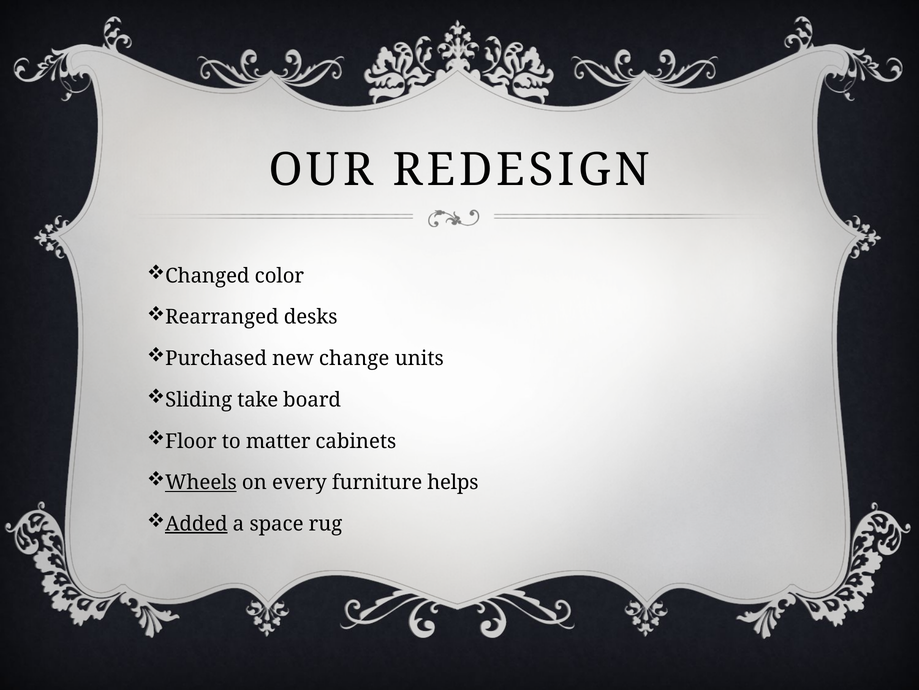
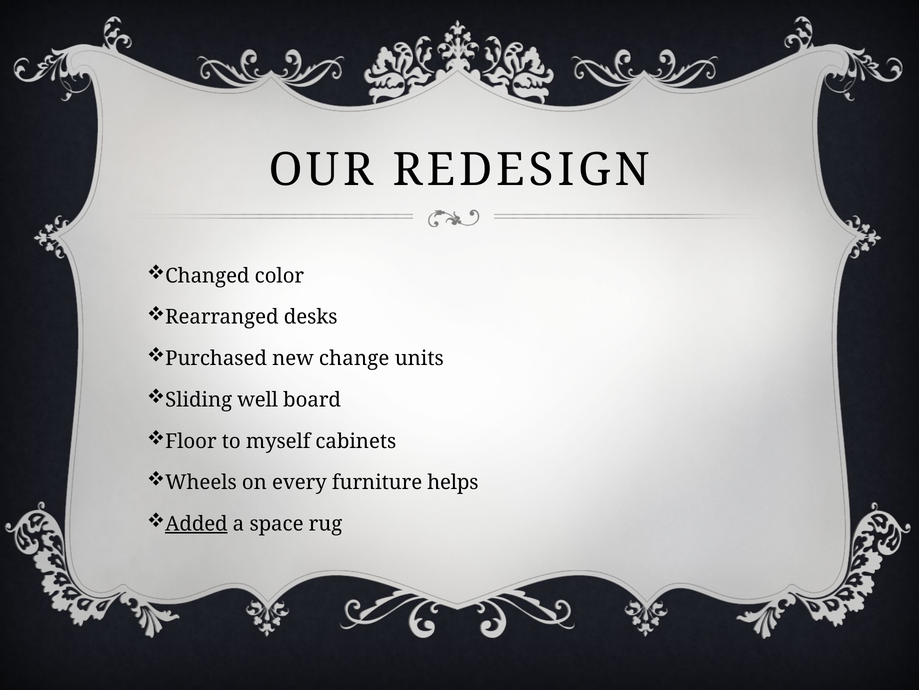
take: take -> well
matter: matter -> myself
Wheels underline: present -> none
